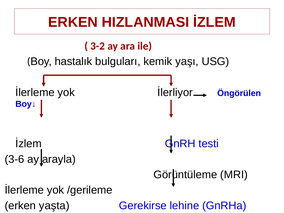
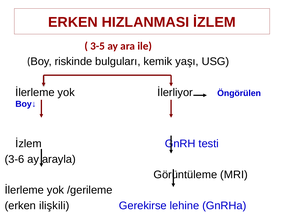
3-2: 3-2 -> 3-5
hastalık: hastalık -> riskinde
yaşta: yaşta -> ilişkili
